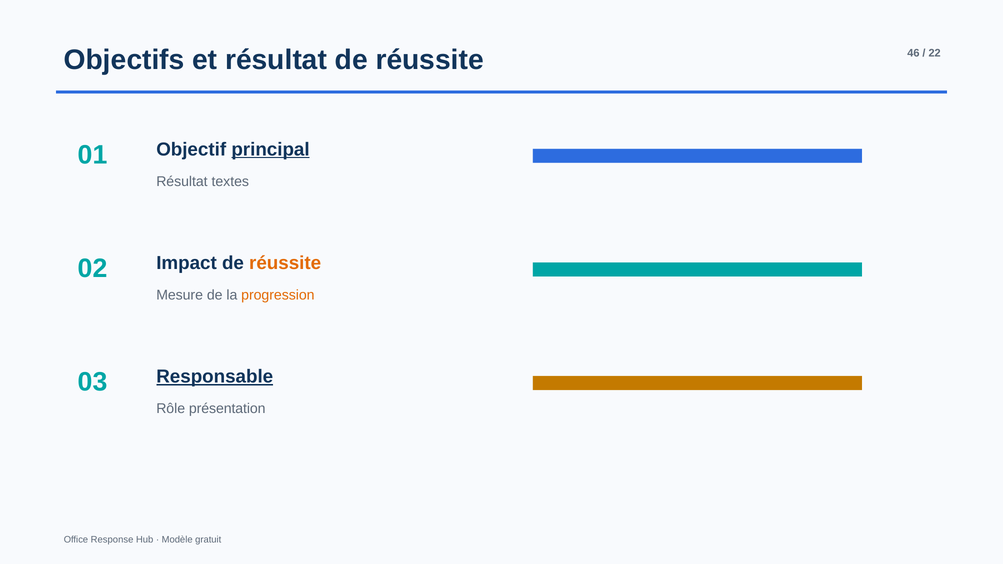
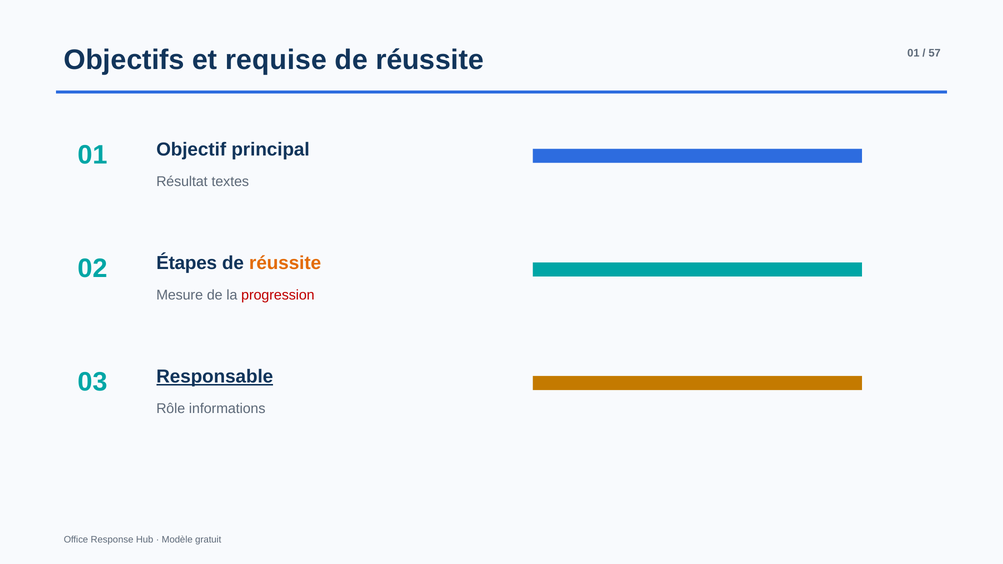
et résultat: résultat -> requise
réussite 46: 46 -> 01
22: 22 -> 57
principal underline: present -> none
Impact: Impact -> Étapes
progression colour: orange -> red
présentation: présentation -> informations
